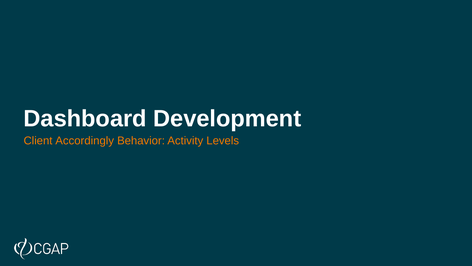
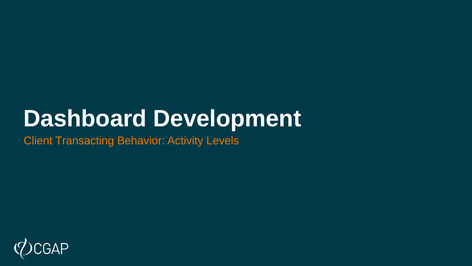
Accordingly: Accordingly -> Transacting
